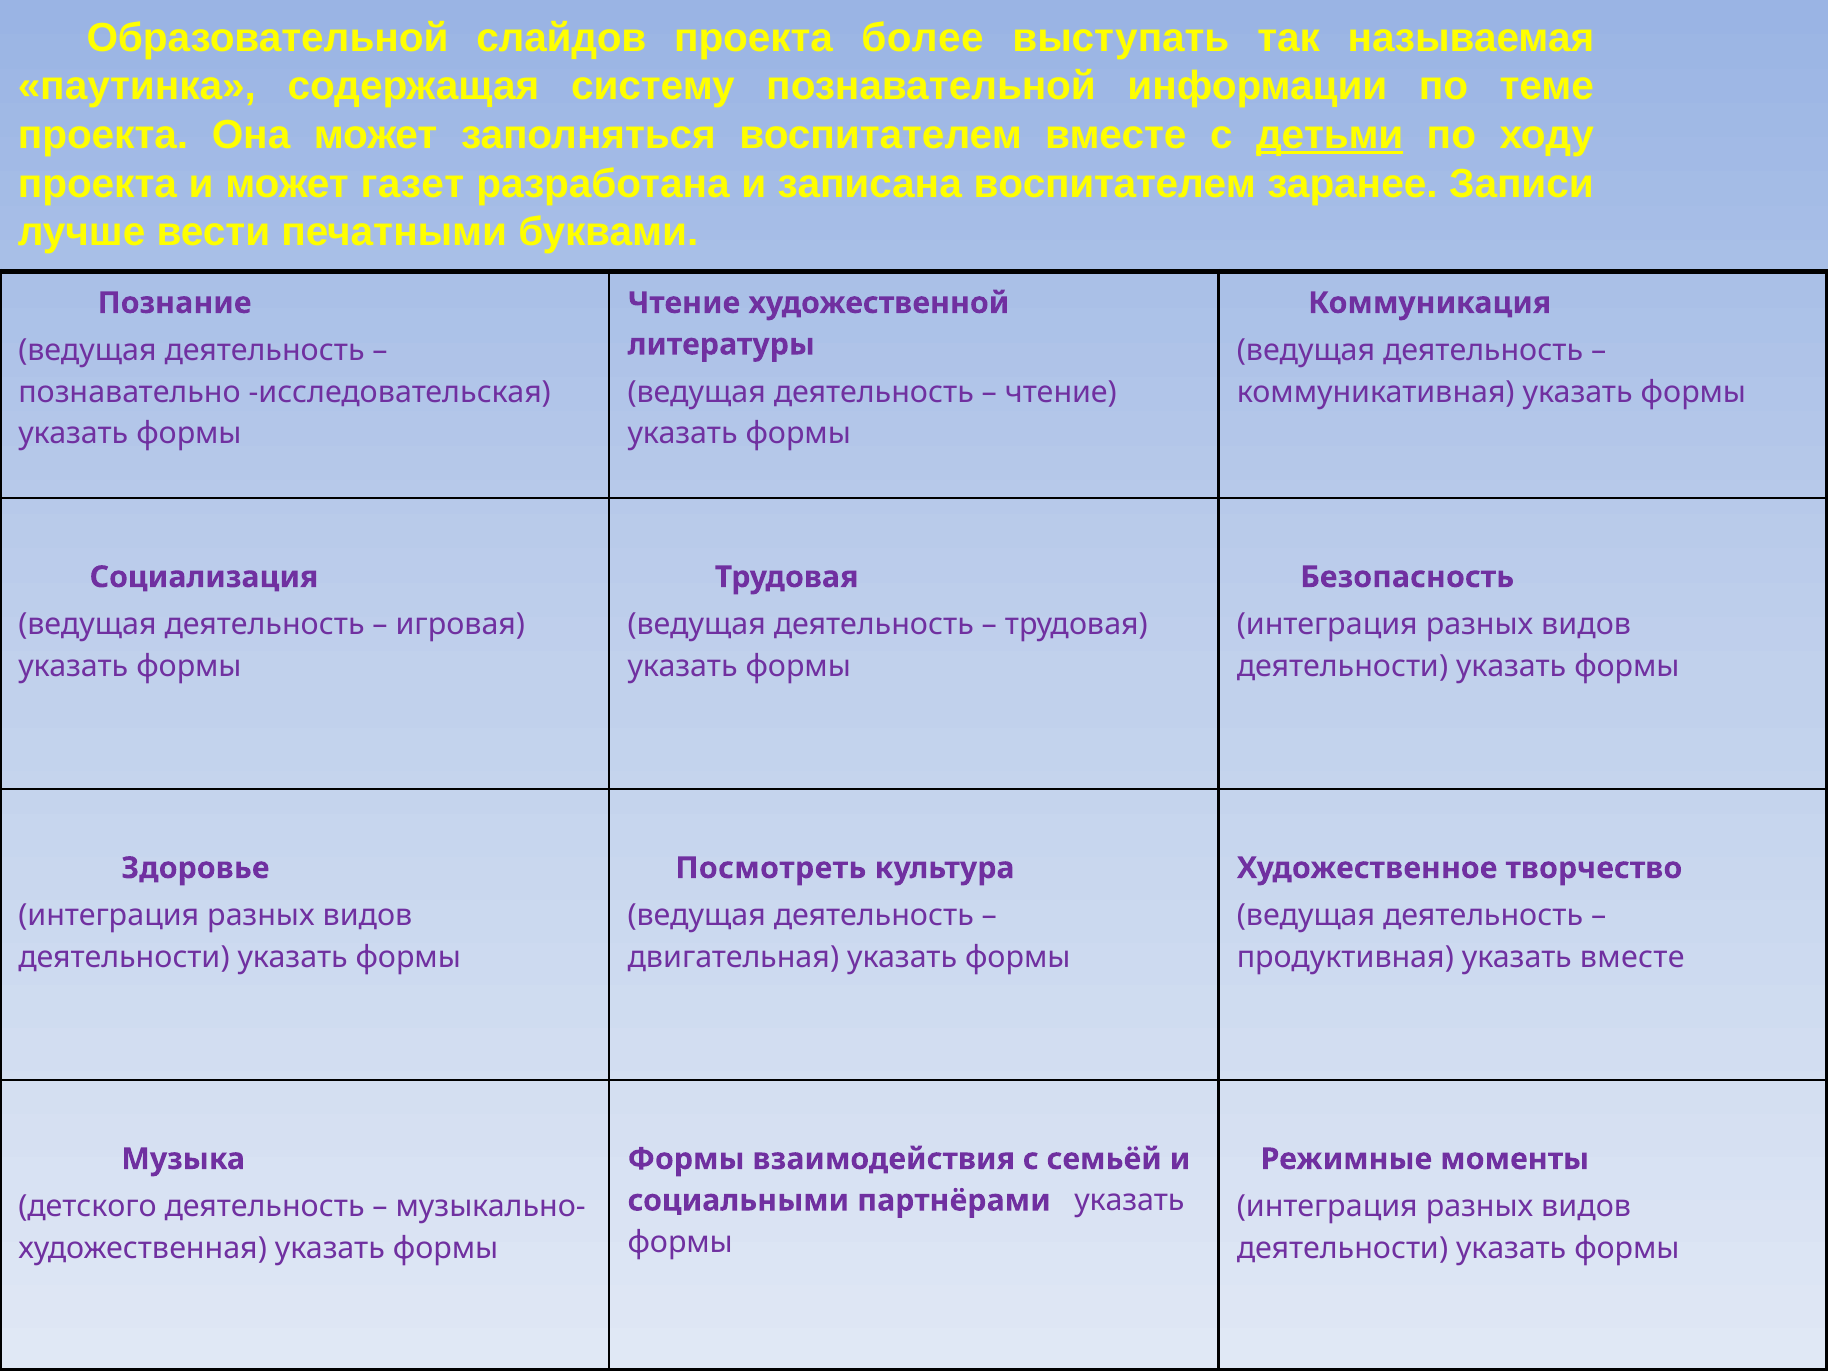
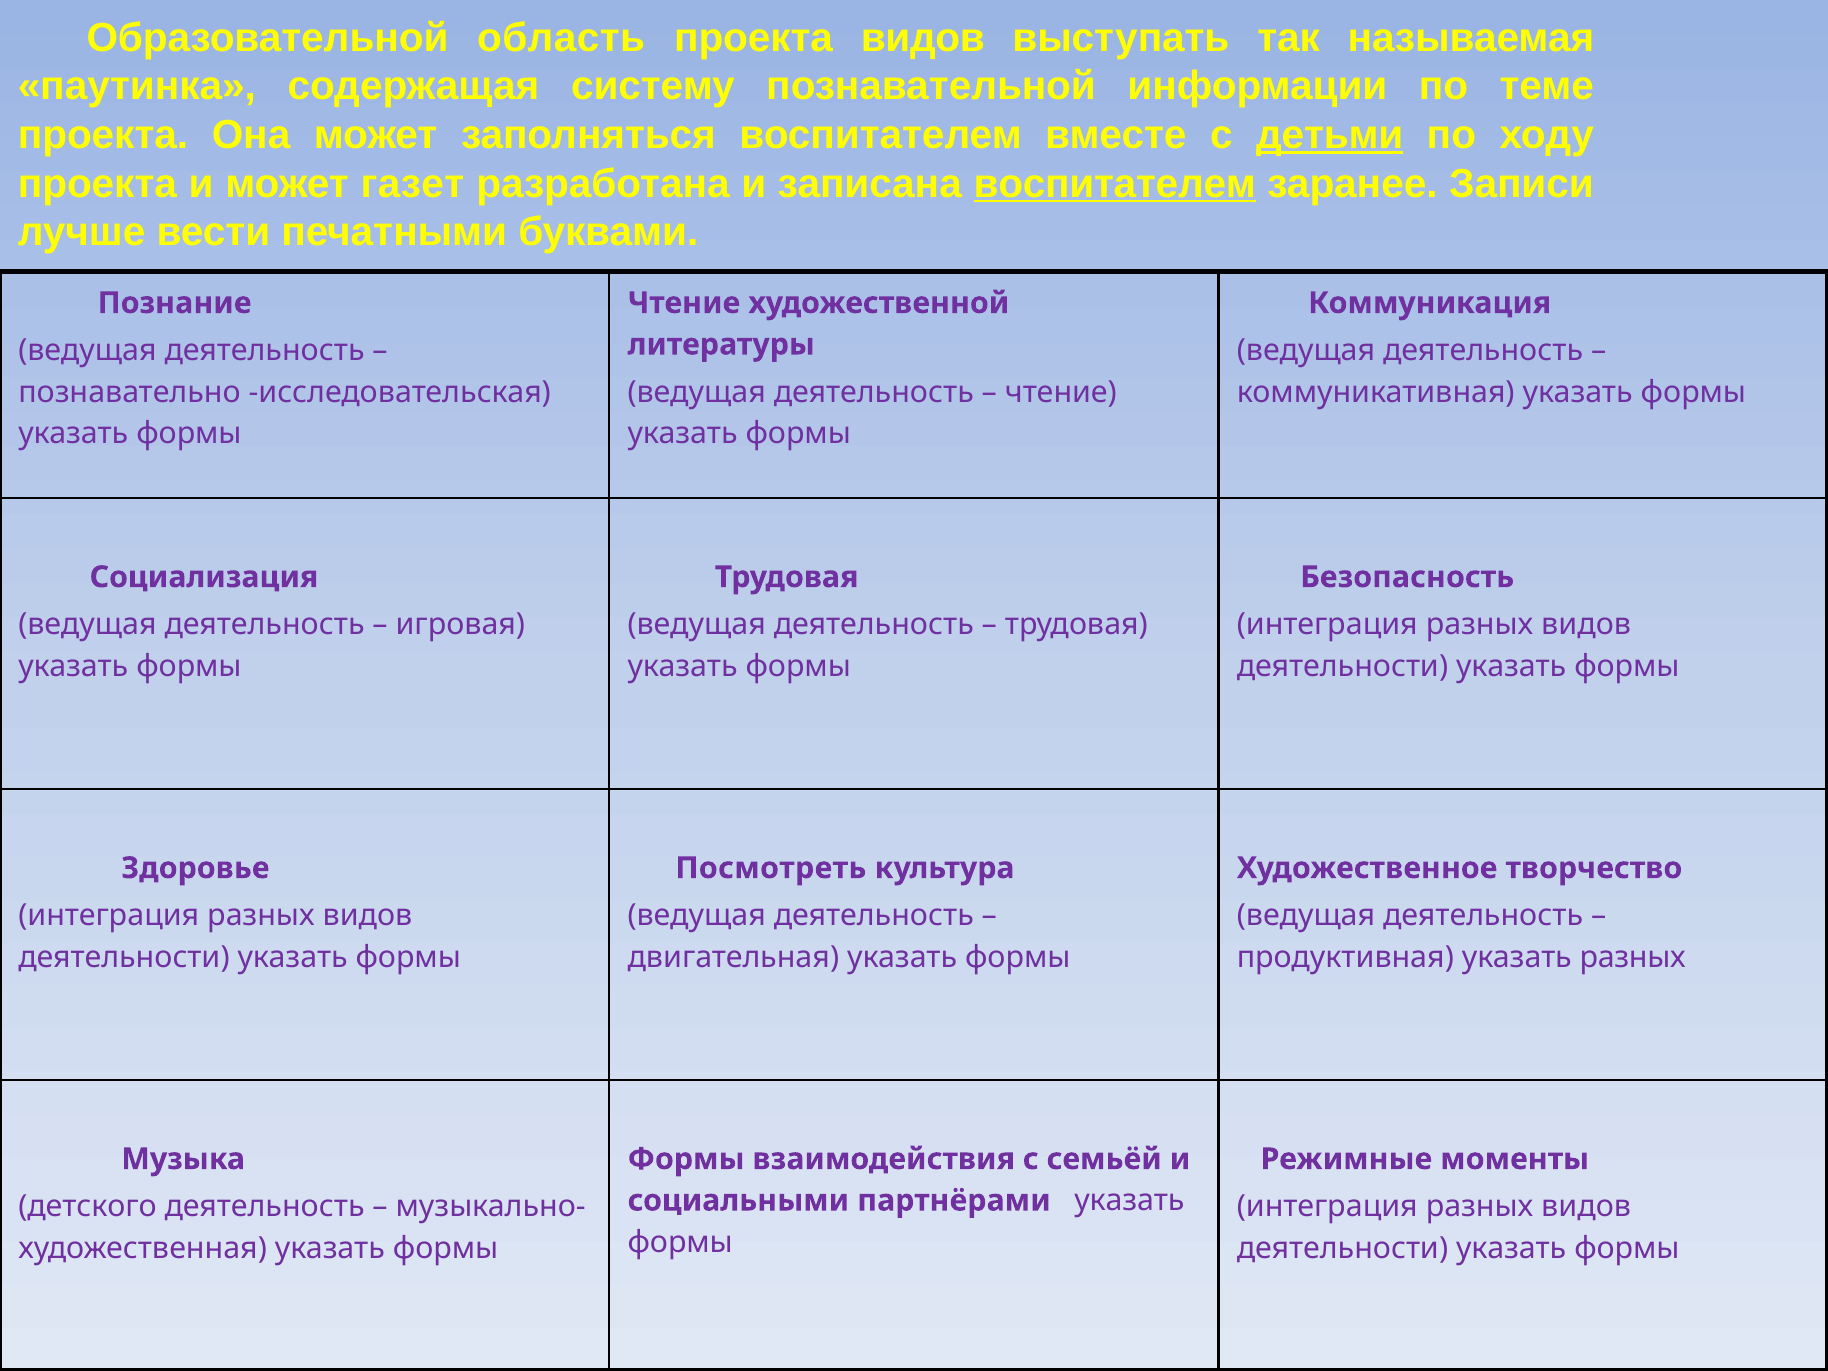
слайдов: слайдов -> область
проекта более: более -> видов
воспитателем at (1115, 184) underline: none -> present
указать вместе: вместе -> разных
